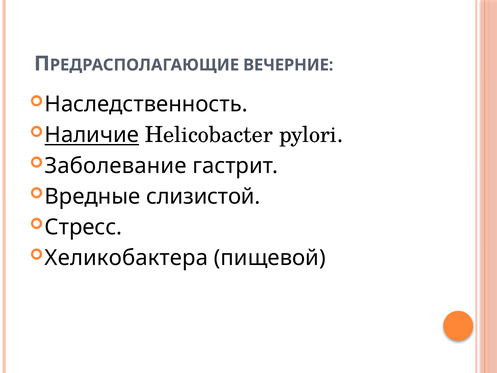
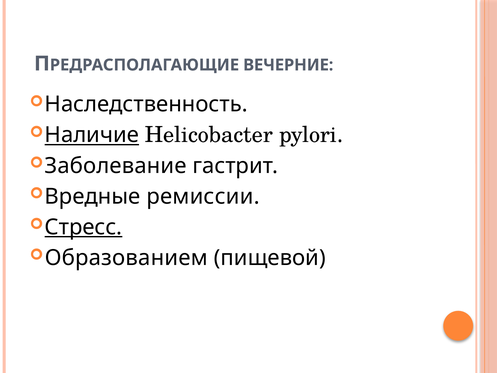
слизистой: слизистой -> ремиссии
Стресс underline: none -> present
Хеликобактера: Хеликобактера -> Образованием
